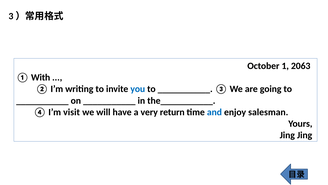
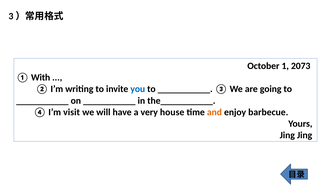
2063: 2063 -> 2073
return: return -> house
and colour: blue -> orange
salesman: salesman -> barbecue
